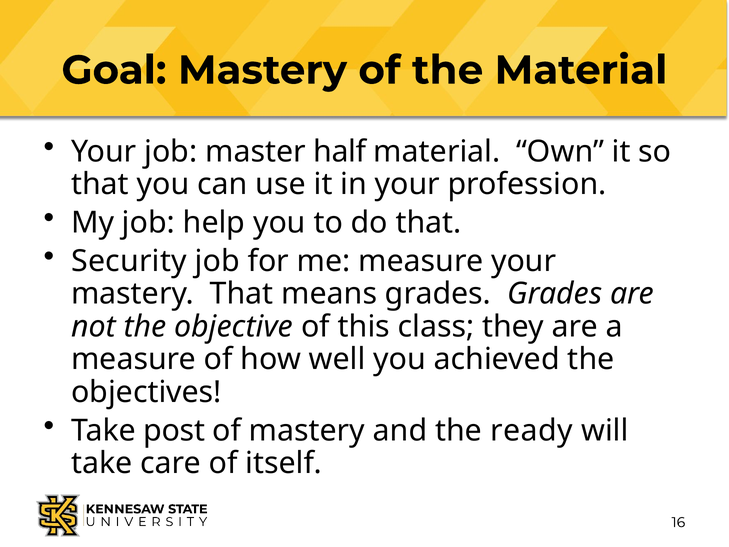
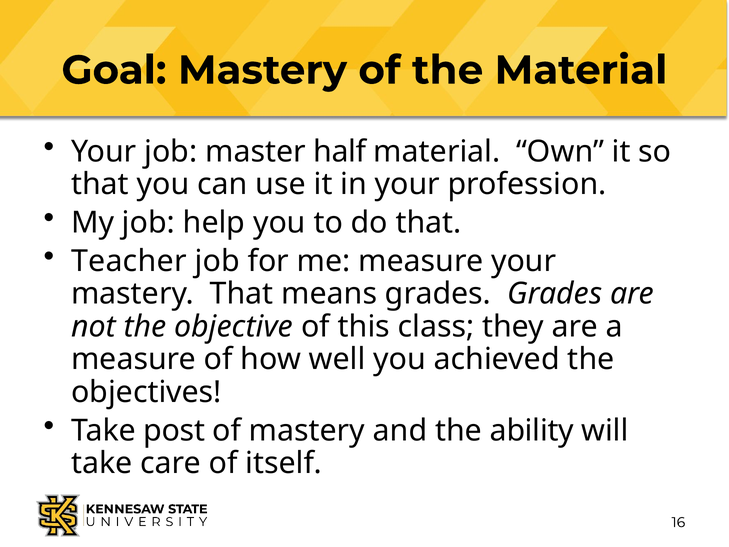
Security: Security -> Teacher
ready: ready -> ability
